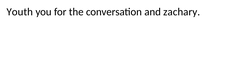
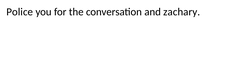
Youth: Youth -> Police
